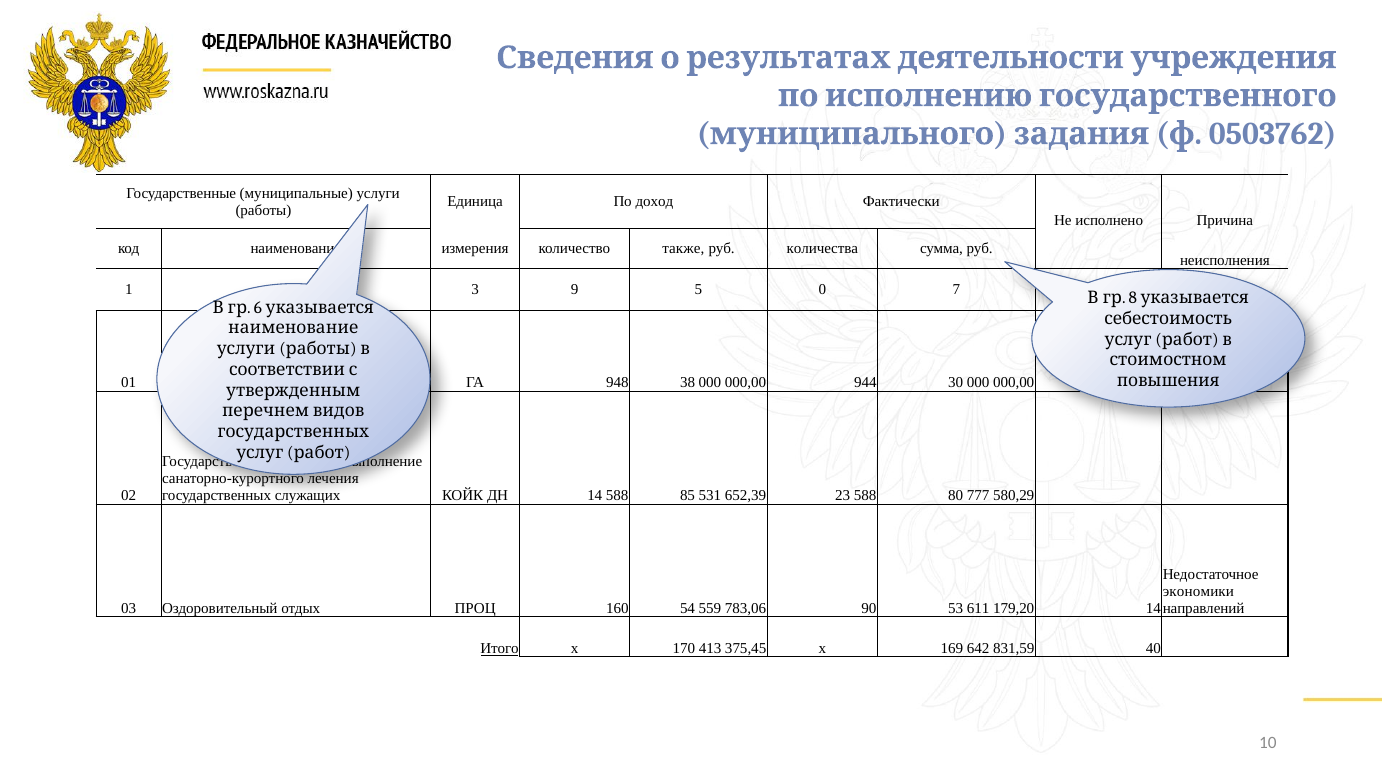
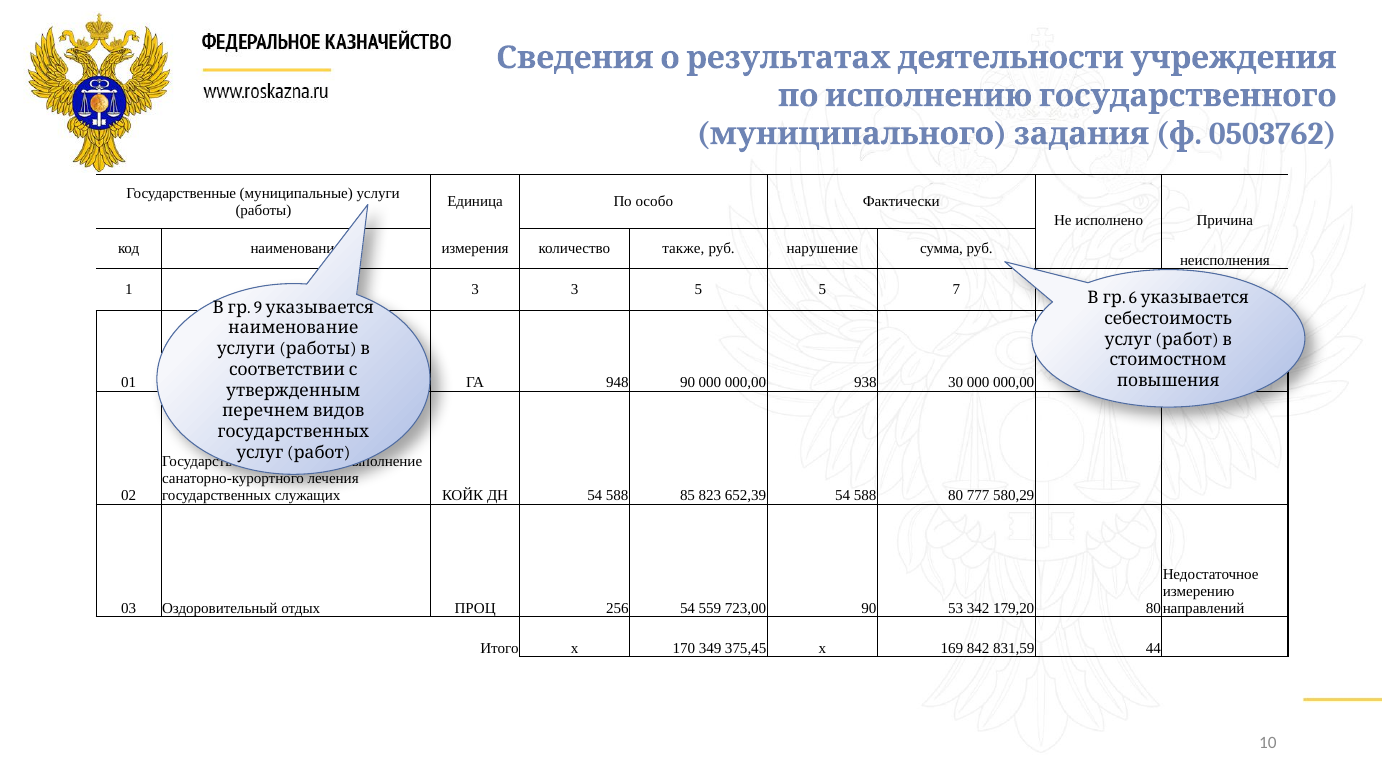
доход: доход -> особо
количества: количества -> нарушение
9 at (575, 290): 9 -> 3
5 0: 0 -> 5
8 at (1133, 298): 8 -> 6
6 at (258, 307): 6 -> 9
948 38: 38 -> 90
944: 944 -> 938
14 at (595, 495): 14 -> 54
531: 531 -> 823
652,39 23: 23 -> 54
экономики: экономики -> измерению
160: 160 -> 256
783,06: 783,06 -> 723,00
611: 611 -> 342
179,20 14: 14 -> 80
Итого underline: present -> none
413: 413 -> 349
642: 642 -> 842
40: 40 -> 44
